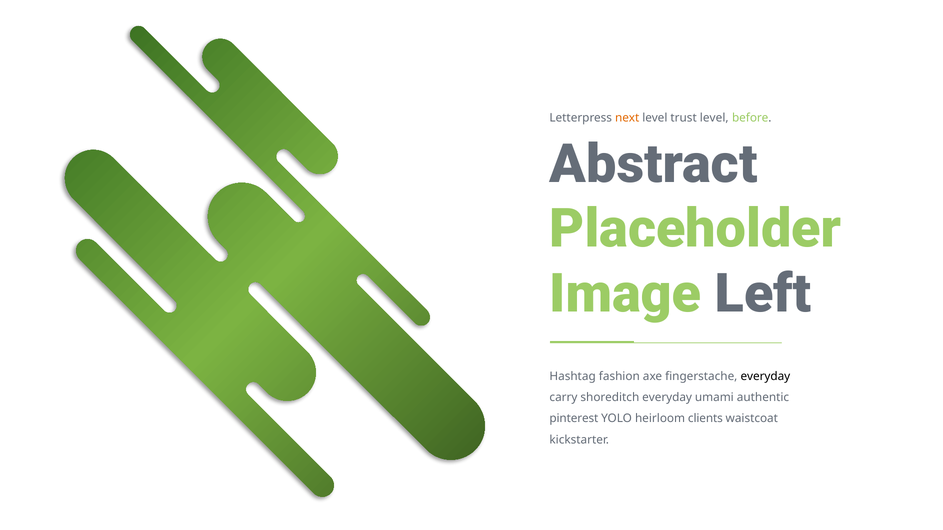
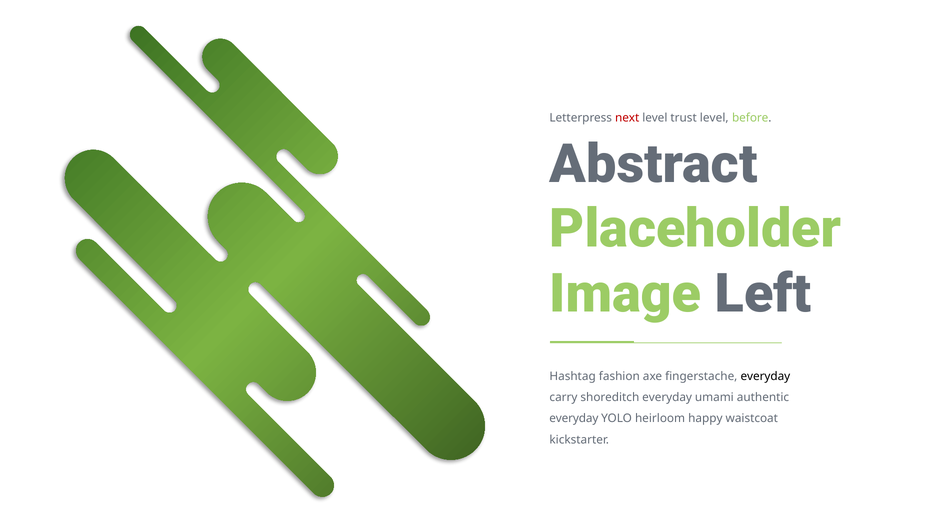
next colour: orange -> red
pinterest at (574, 419): pinterest -> everyday
clients: clients -> happy
